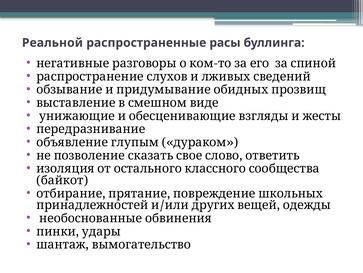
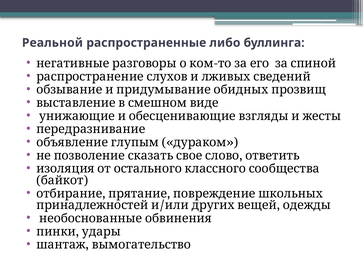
расы: расы -> либо
